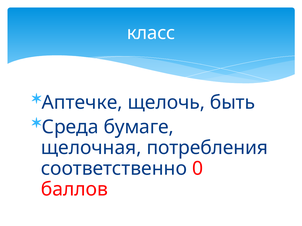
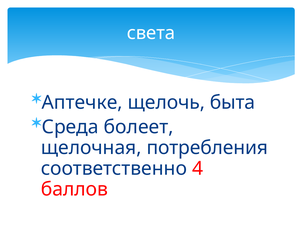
класс: класс -> света
быть: быть -> быта
бумаге: бумаге -> болеет
0: 0 -> 4
